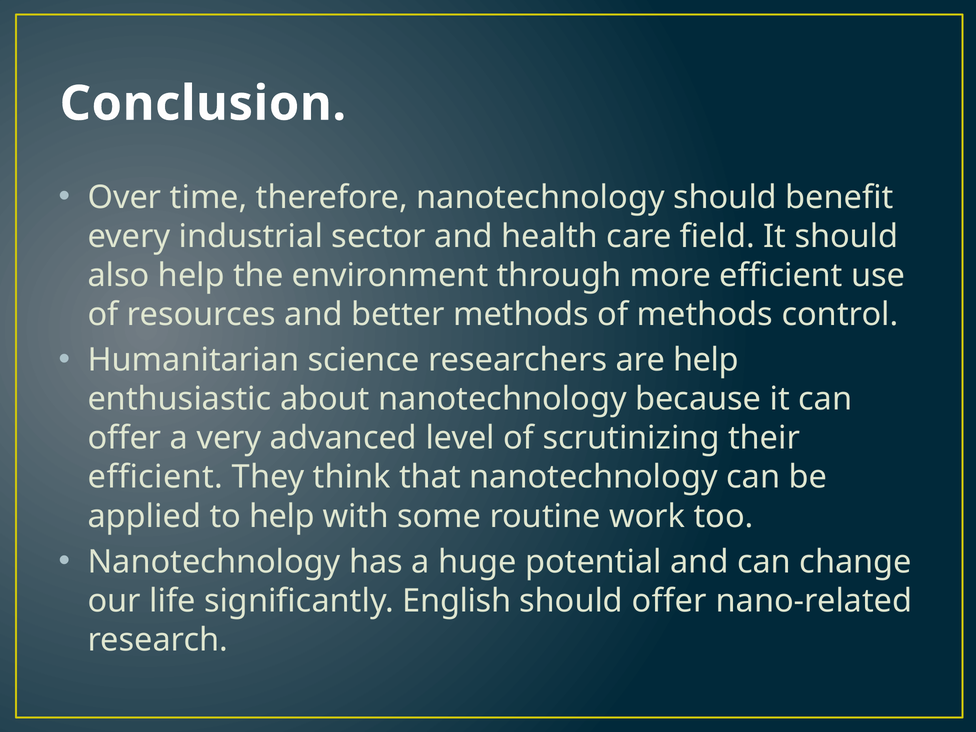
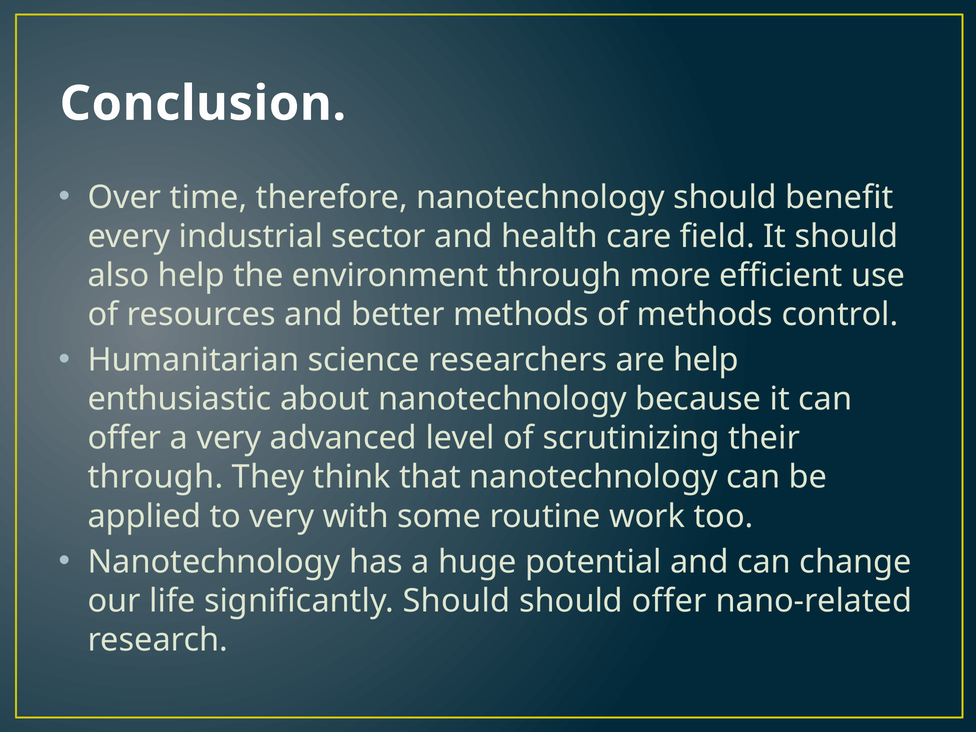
efficient at (155, 477): efficient -> through
to help: help -> very
significantly English: English -> Should
